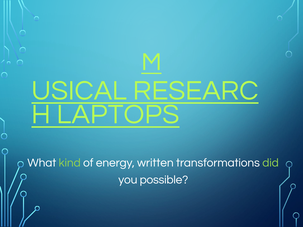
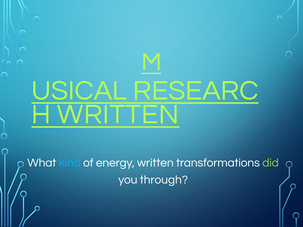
LAPTOPS at (118, 114): LAPTOPS -> WRITTEN
kind colour: light green -> light blue
possible: possible -> through
